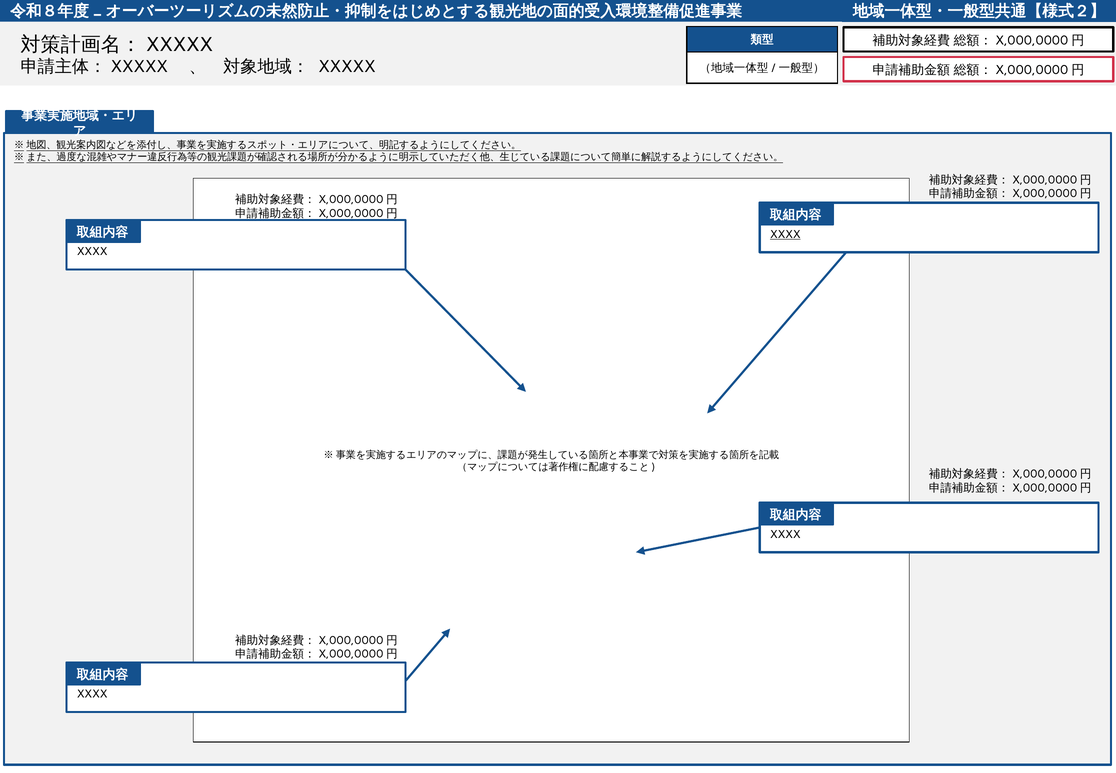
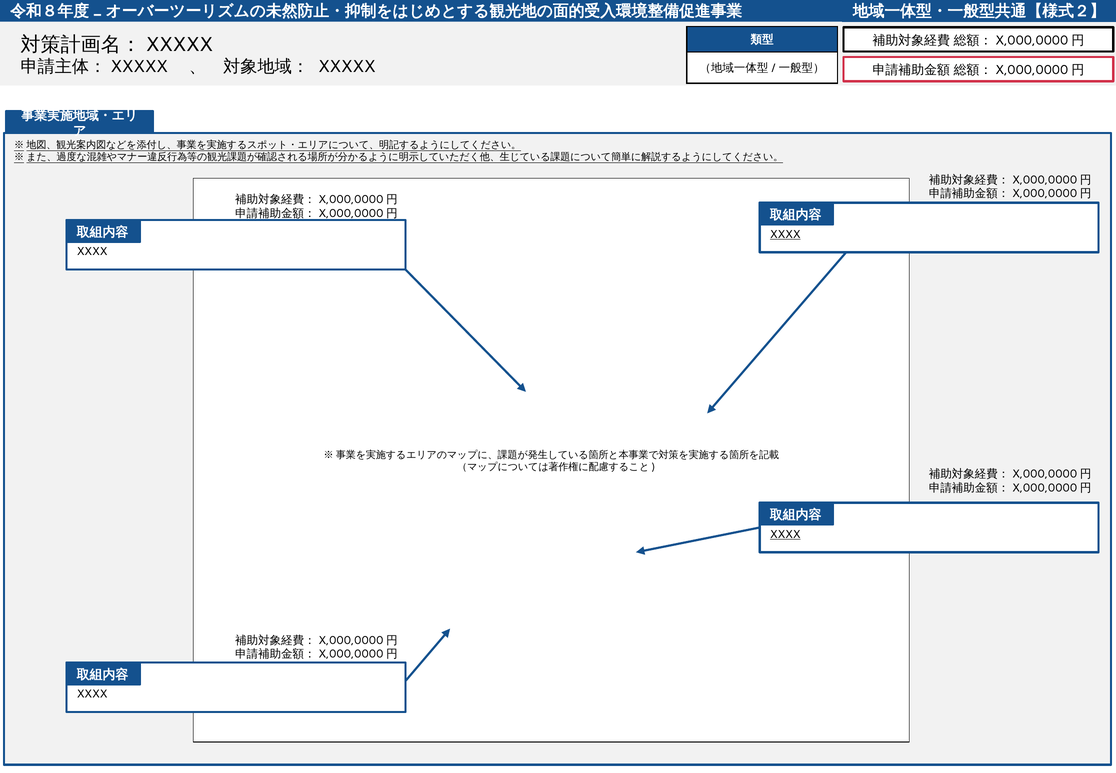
XXXX at (785, 534) underline: none -> present
